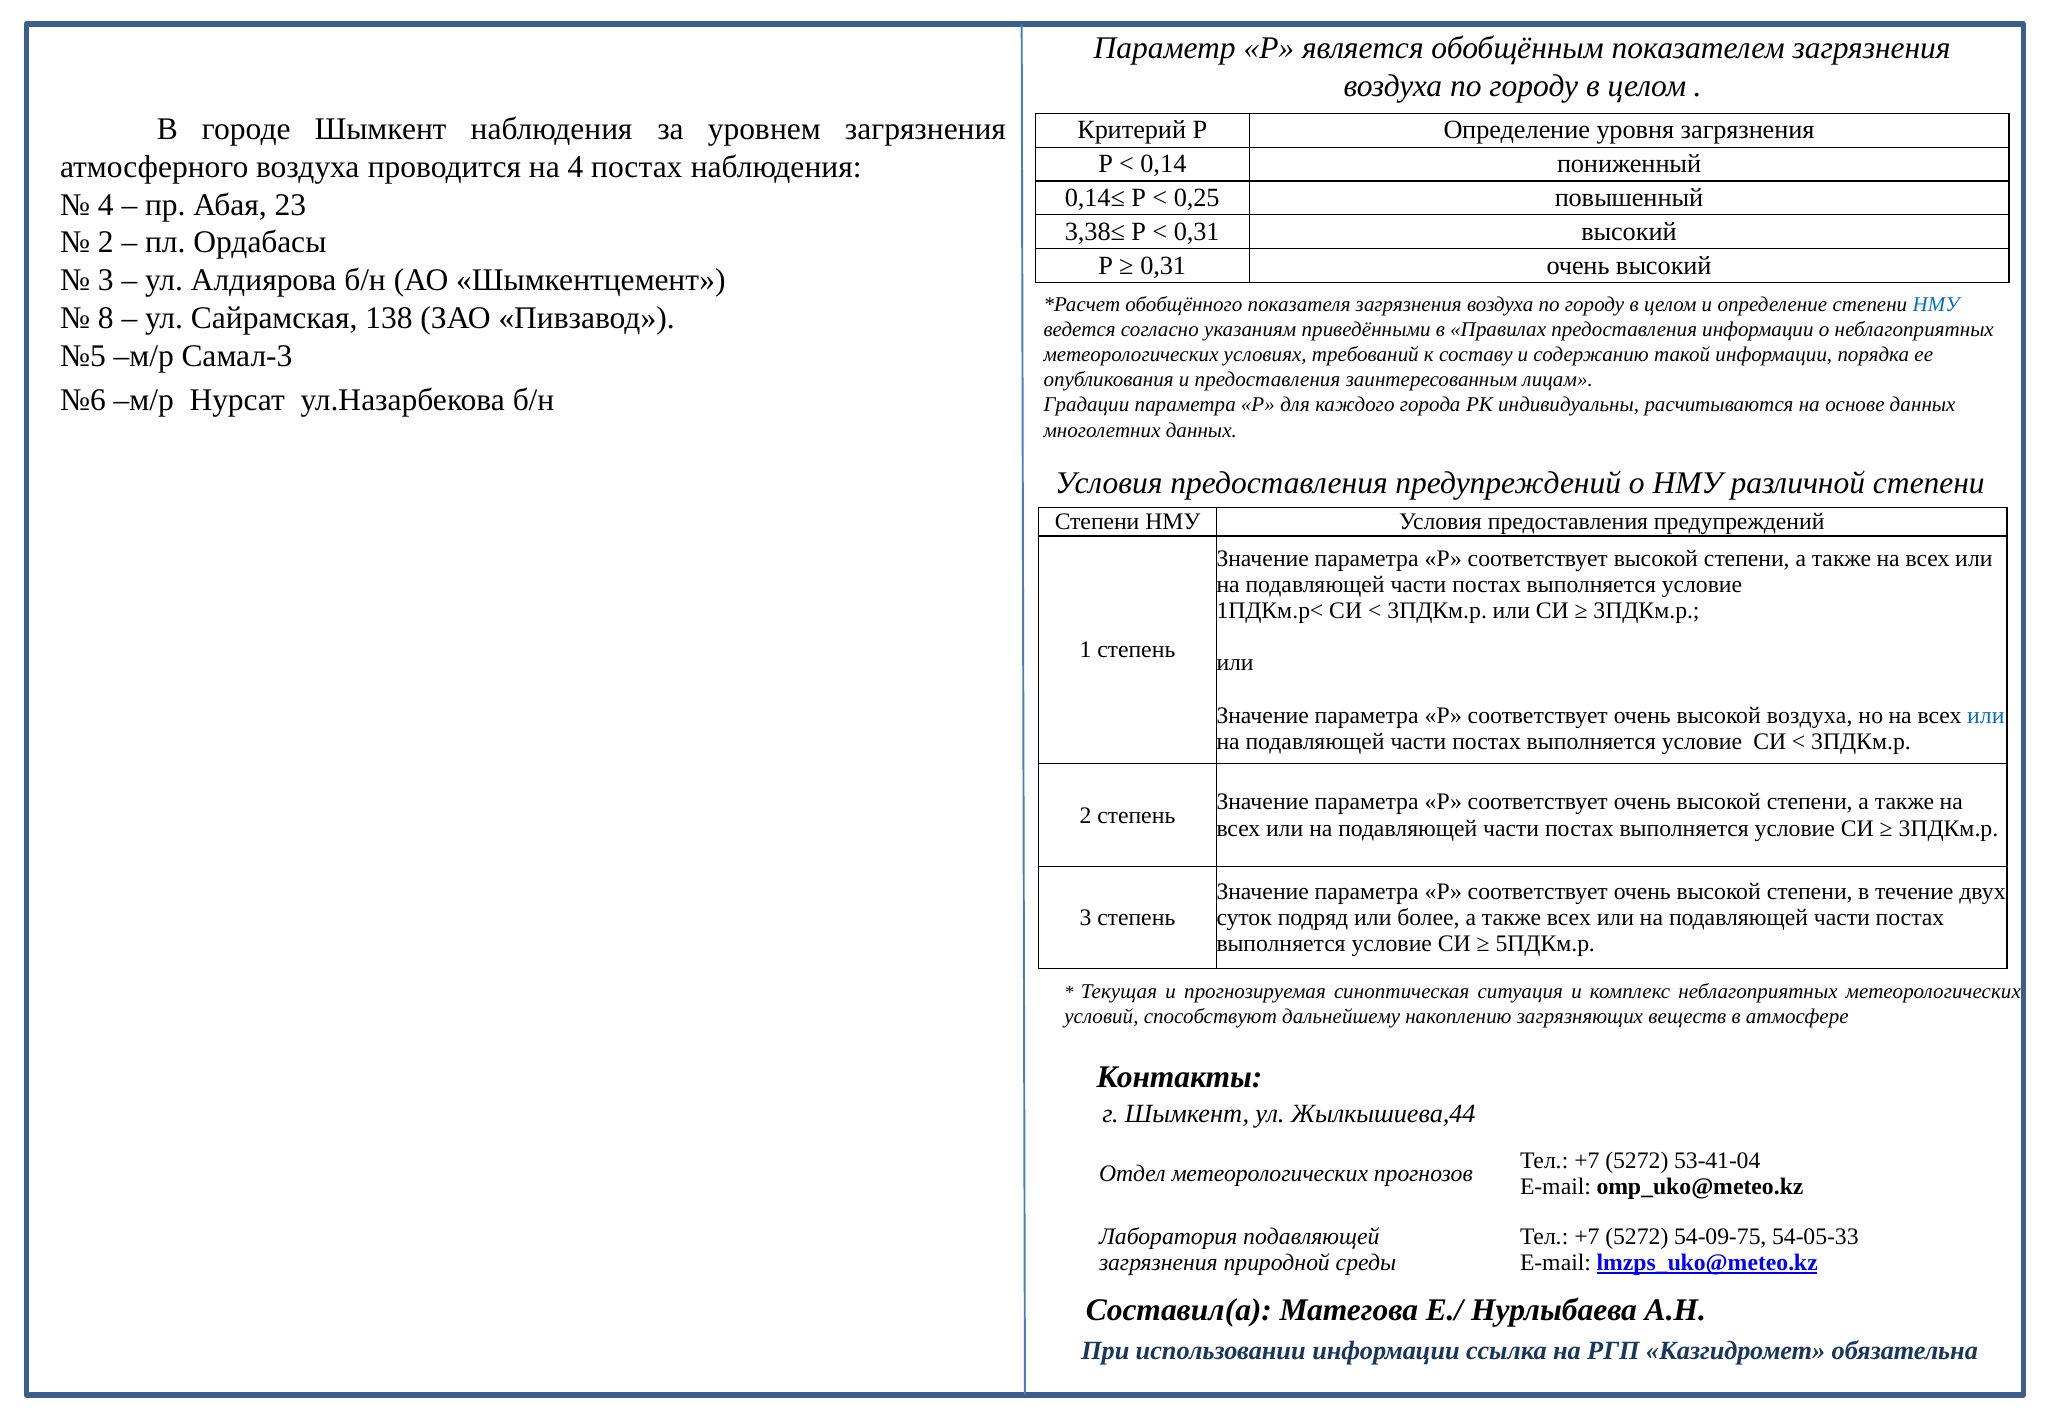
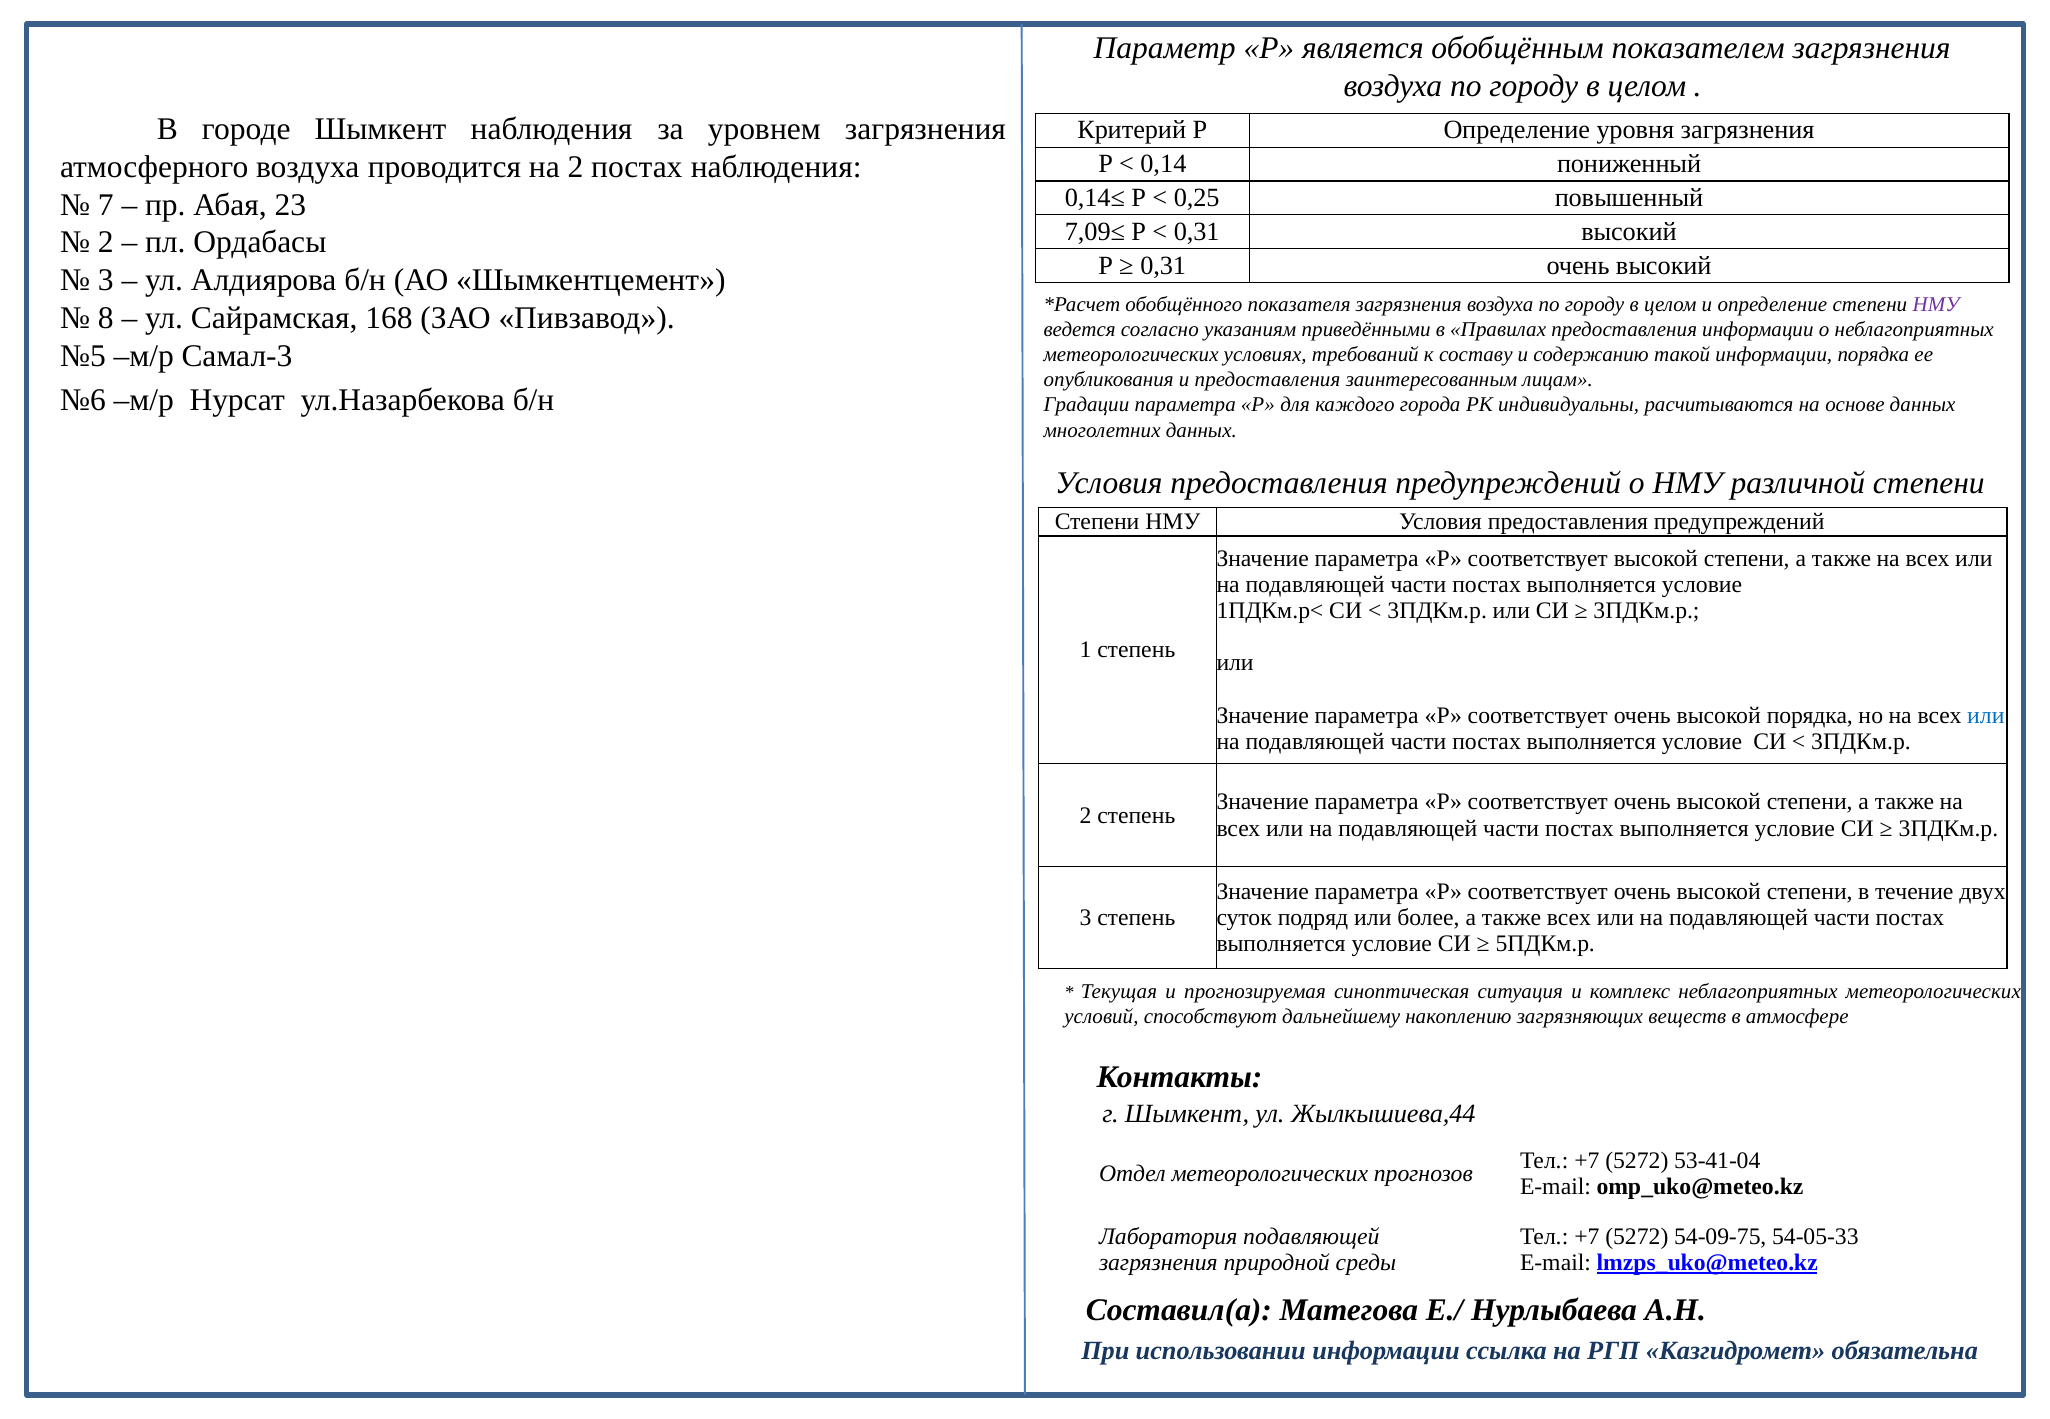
на 4: 4 -> 2
4 at (106, 205): 4 -> 7
3,38≤: 3,38≤ -> 7,09≤
НМУ at (1936, 304) colour: blue -> purple
138: 138 -> 168
высокой воздуха: воздуха -> порядка
